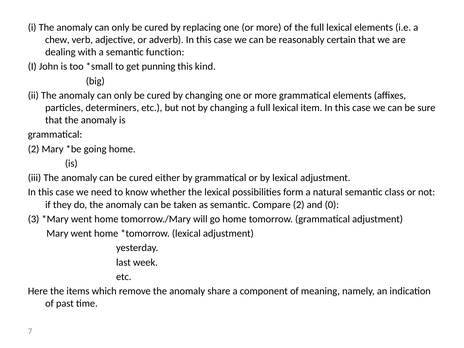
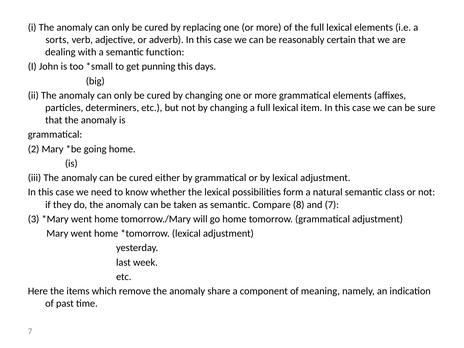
chew: chew -> sorts
kind: kind -> days
Compare 2: 2 -> 8
and 0: 0 -> 7
